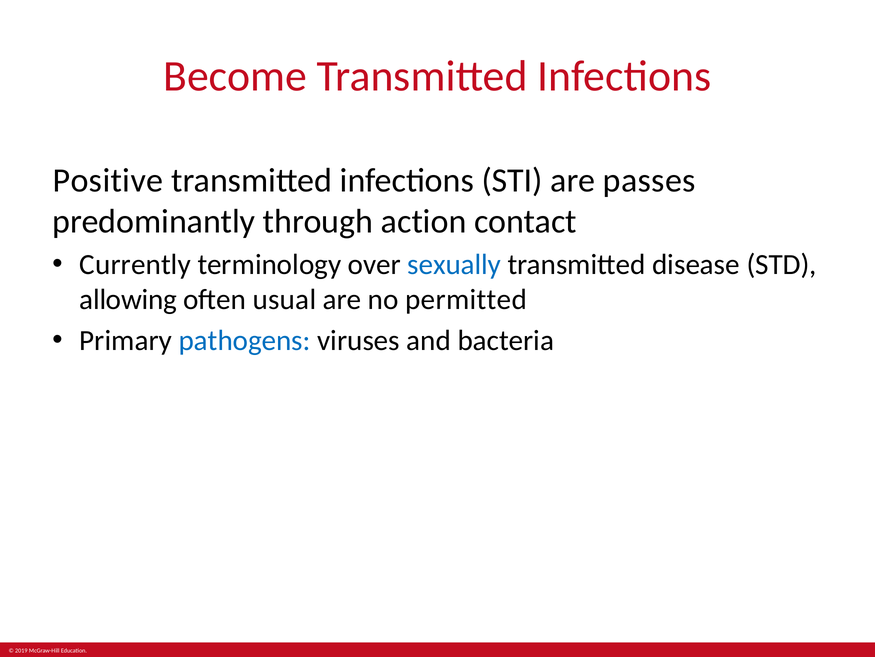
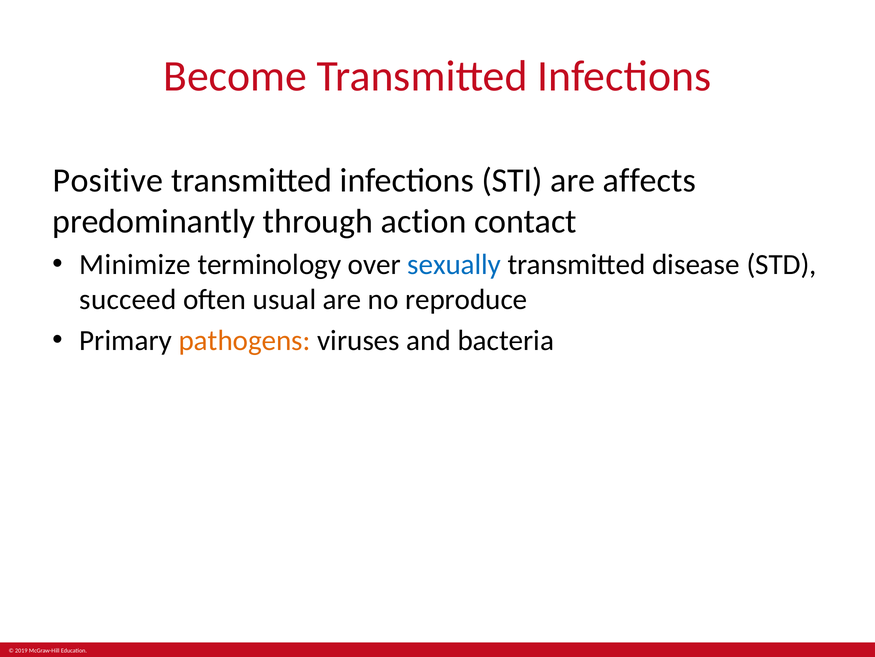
passes: passes -> affects
Currently: Currently -> Minimize
allowing: allowing -> succeed
permitted: permitted -> reproduce
pathogens colour: blue -> orange
